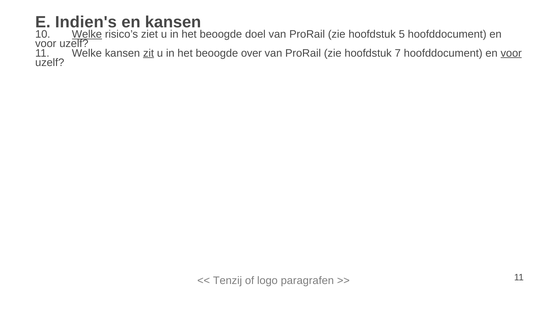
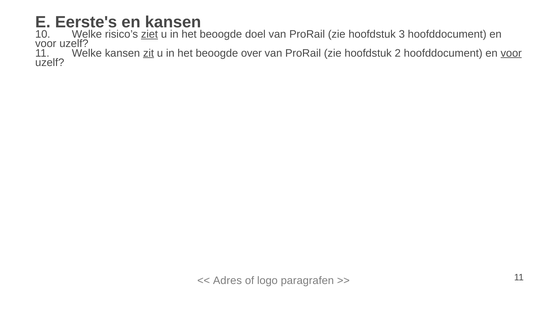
Indien's: Indien's -> Eerste's
Welke at (87, 34) underline: present -> none
ziet underline: none -> present
5: 5 -> 3
7: 7 -> 2
Tenzij: Tenzij -> Adres
